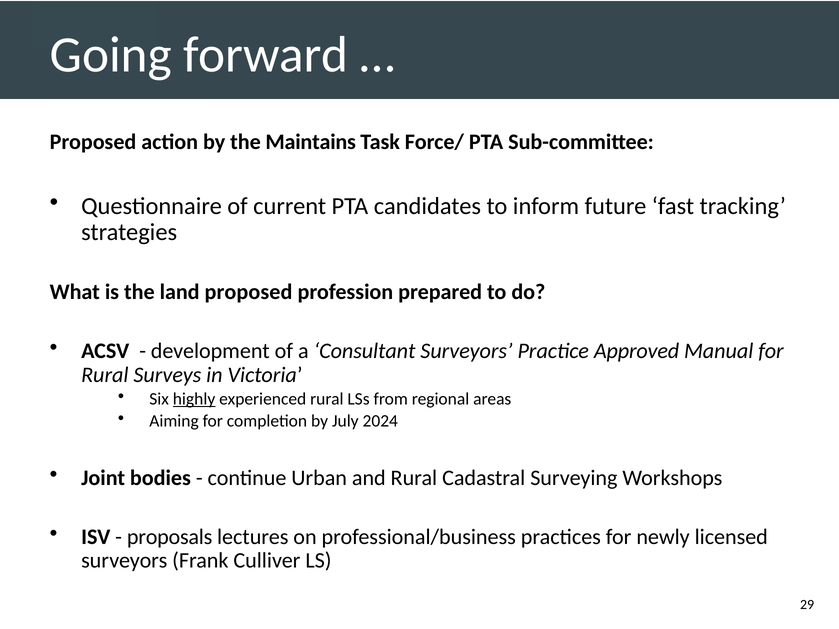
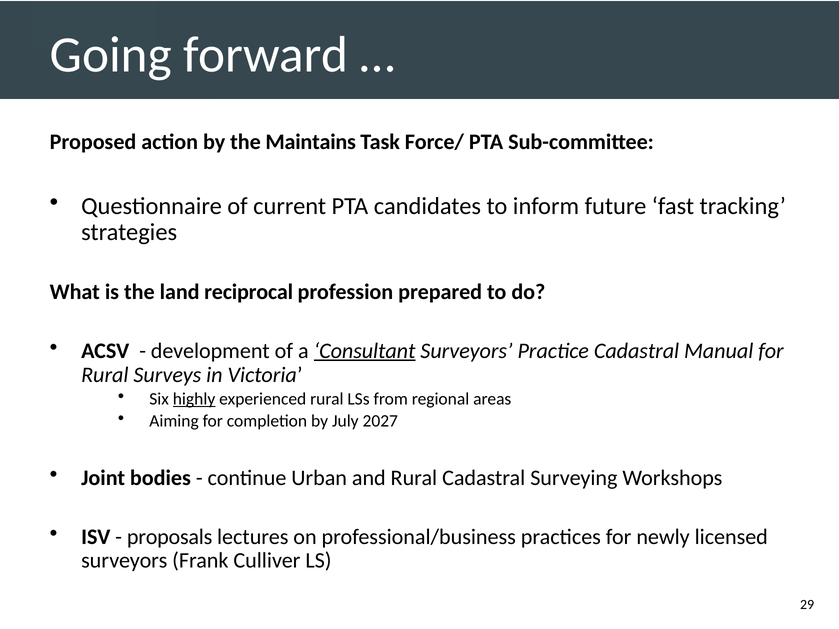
land proposed: proposed -> reciprocal
Consultant underline: none -> present
Practice Approved: Approved -> Cadastral
2024: 2024 -> 2027
